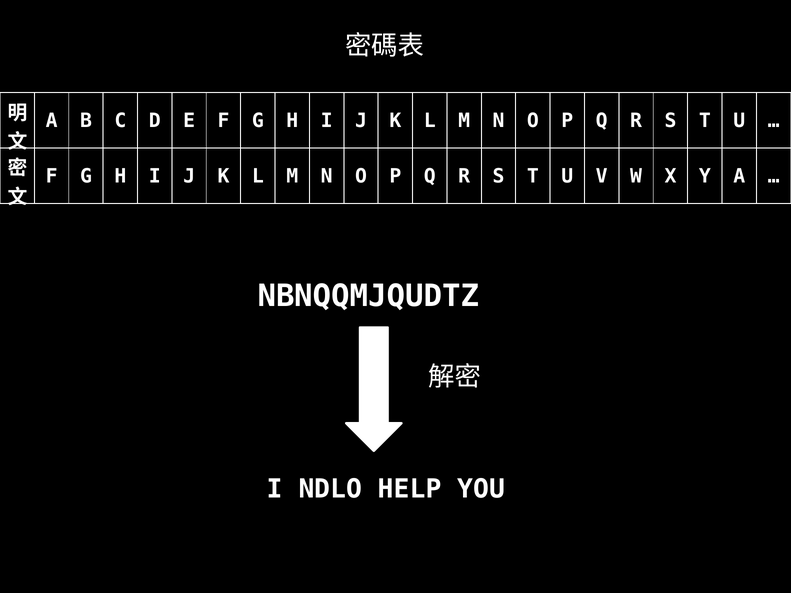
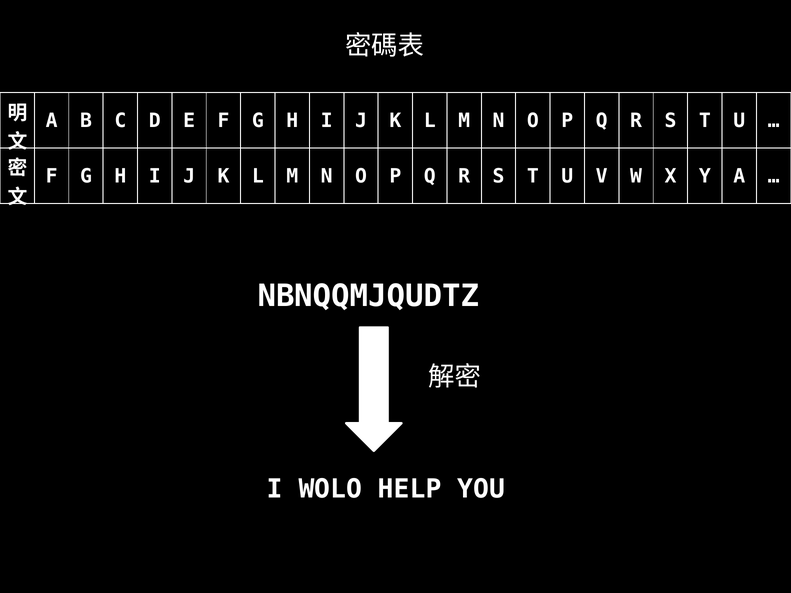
NDLO: NDLO -> WOLO
